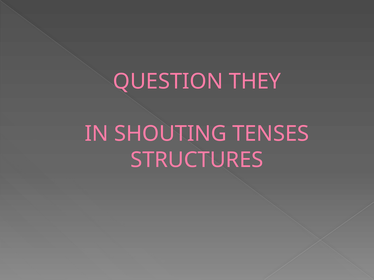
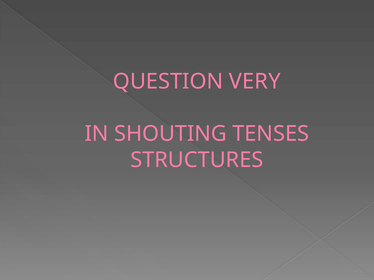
THEY: THEY -> VERY
